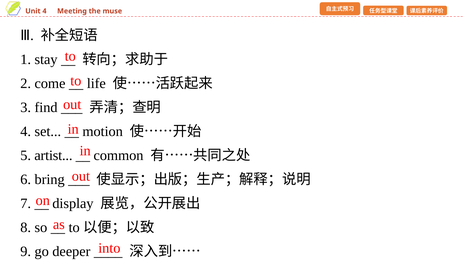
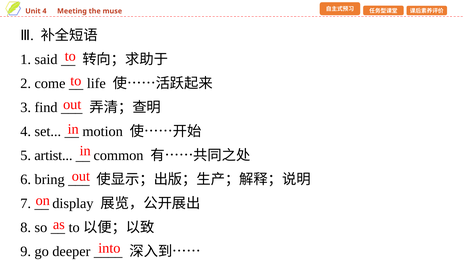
stay: stay -> said
